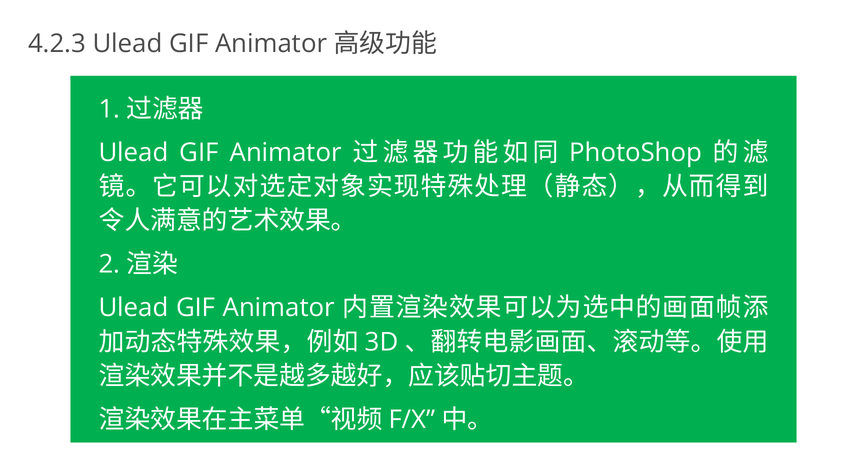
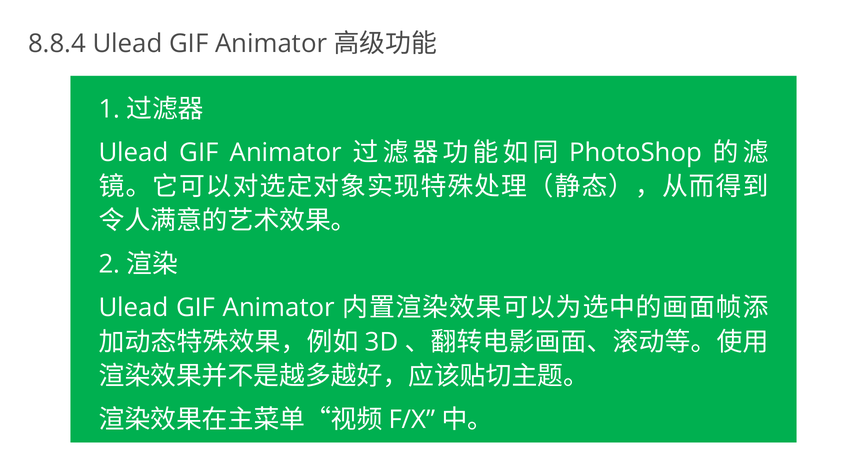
4.2.3: 4.2.3 -> 8.8.4
